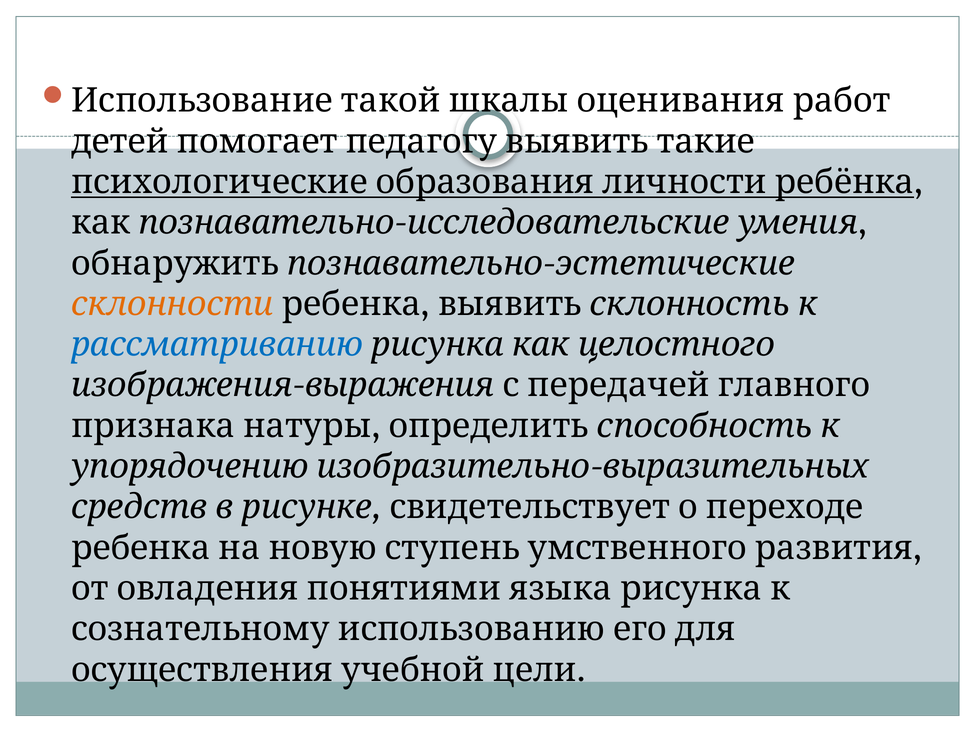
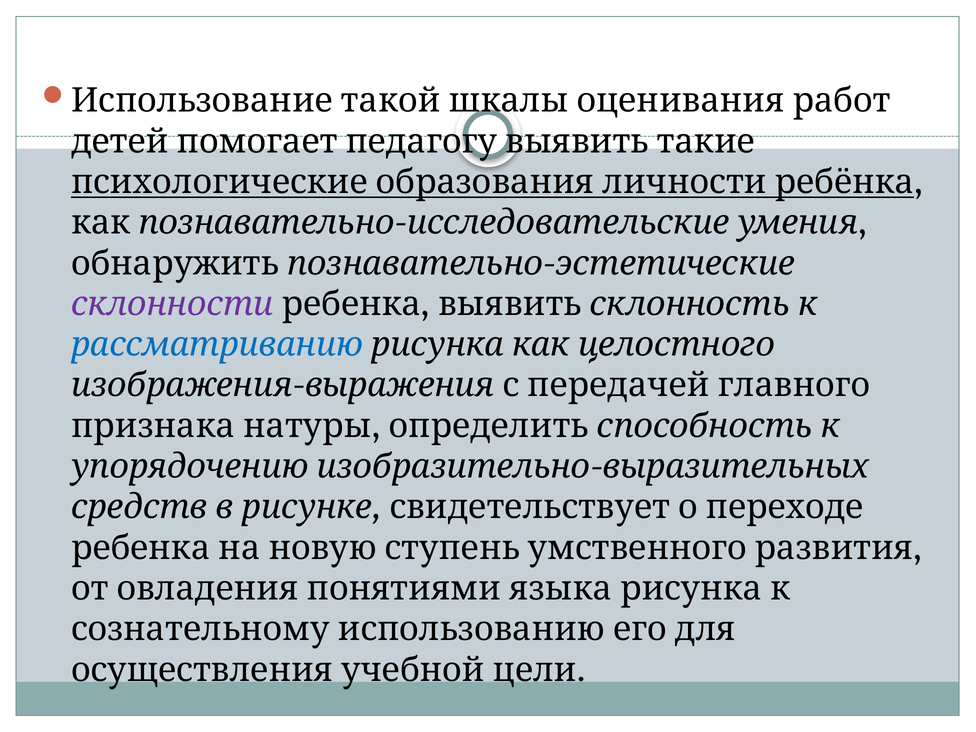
склонности colour: orange -> purple
